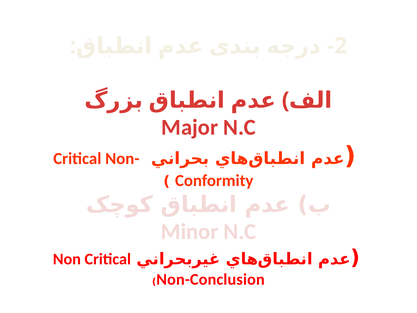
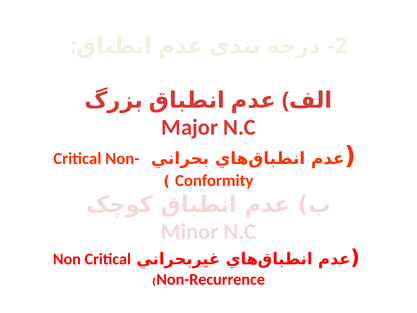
Non-Conclusion: Non-Conclusion -> Non-Recurrence
